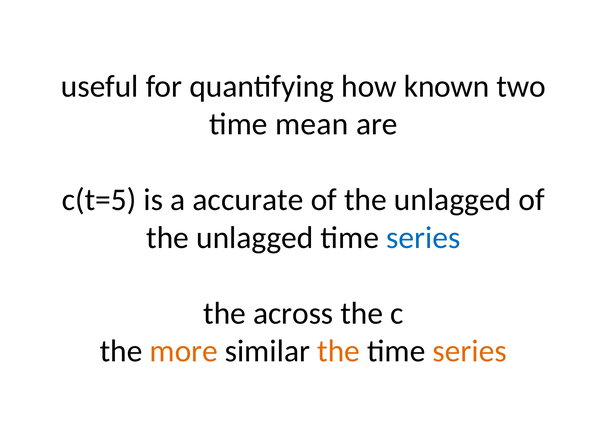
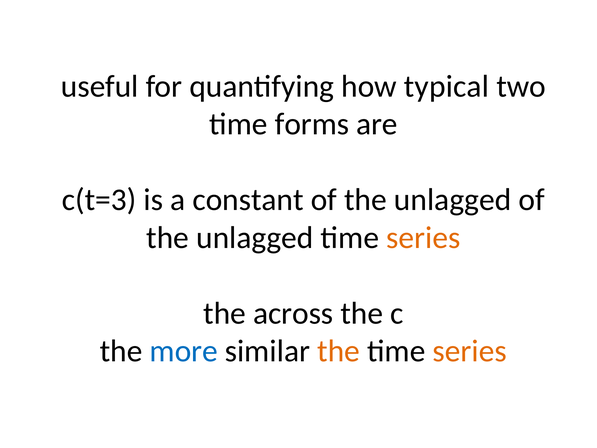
known: known -> typical
mean: mean -> forms
c(t=5: c(t=5 -> c(t=3
accurate: accurate -> constant
series at (423, 238) colour: blue -> orange
more colour: orange -> blue
